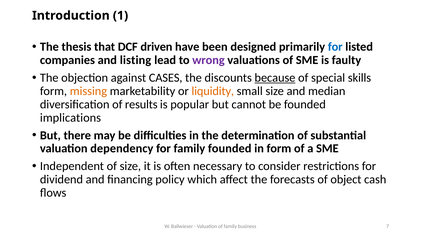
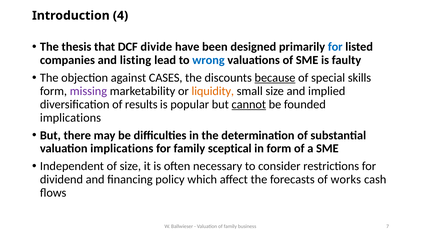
1: 1 -> 4
driven: driven -> divide
wrong colour: purple -> blue
missing colour: orange -> purple
median: median -> implied
cannot underline: none -> present
valuation dependency: dependency -> implications
family founded: founded -> sceptical
object: object -> works
